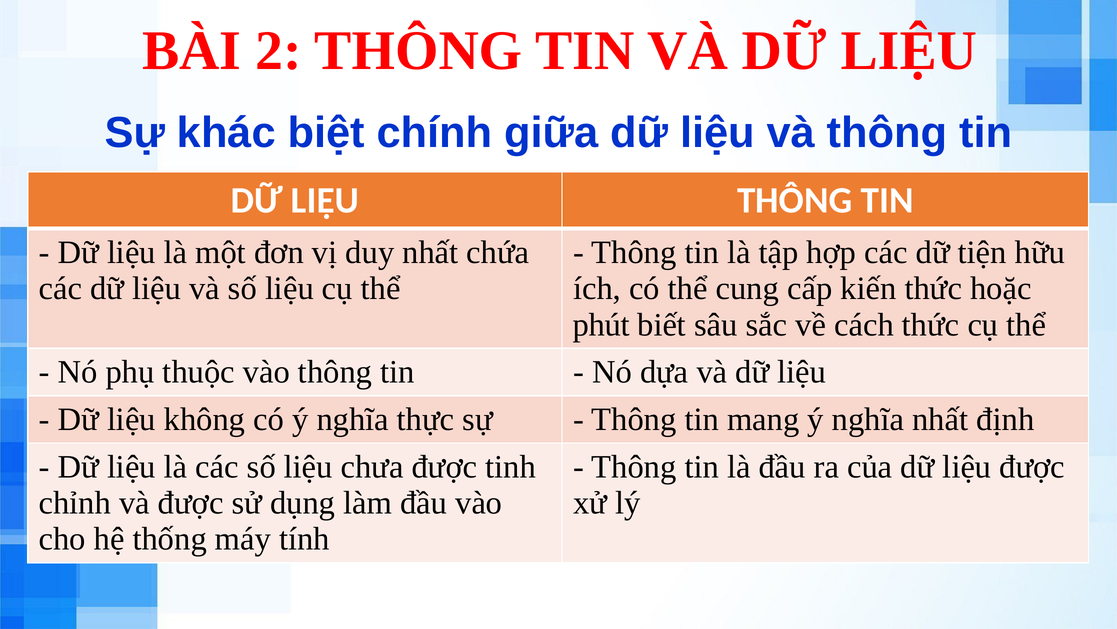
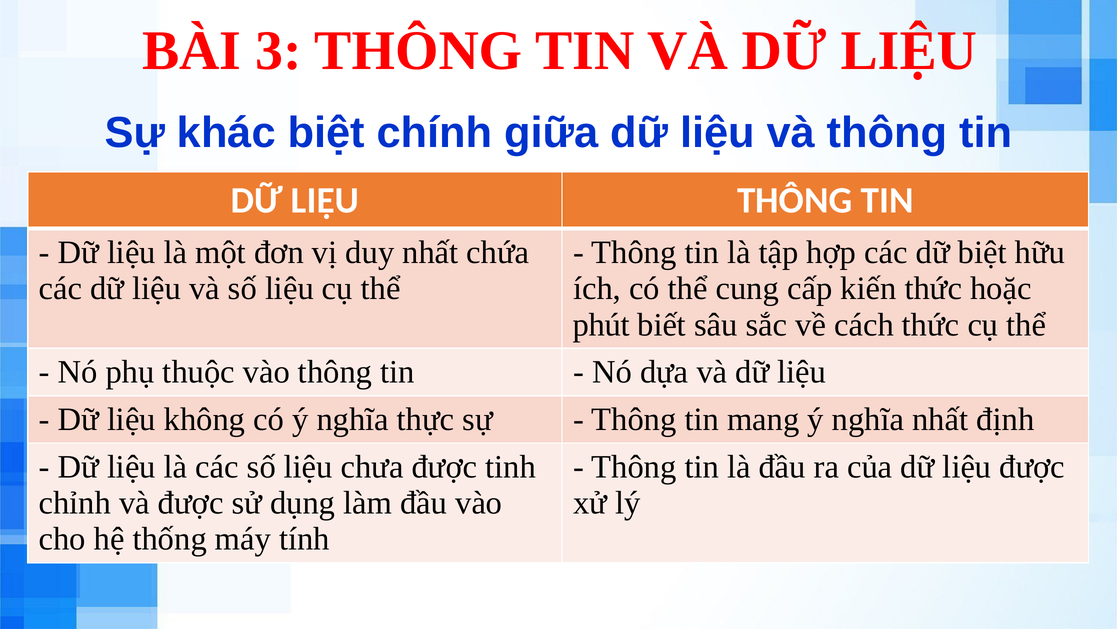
2: 2 -> 3
dữ tiện: tiện -> biệt
